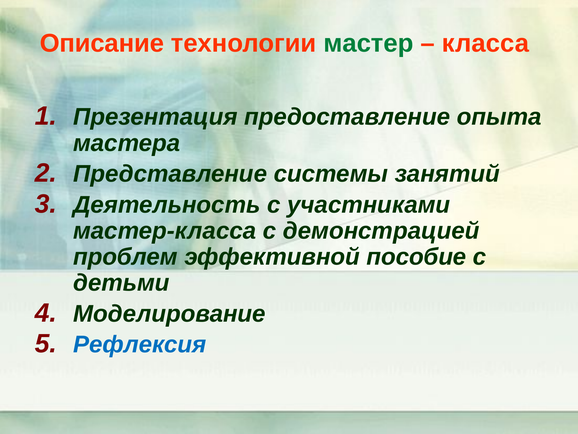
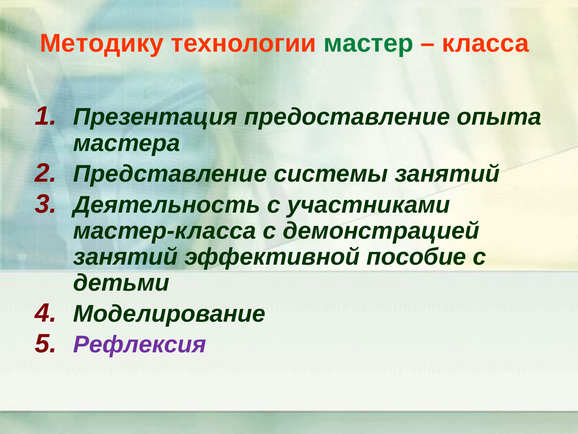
Описание: Описание -> Методику
проблем at (125, 257): проблем -> занятий
Рефлексия colour: blue -> purple
